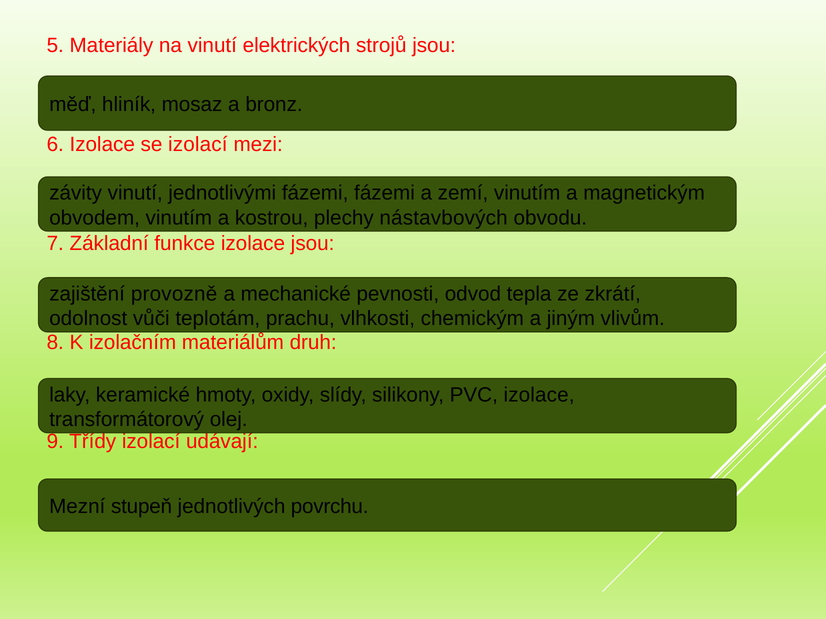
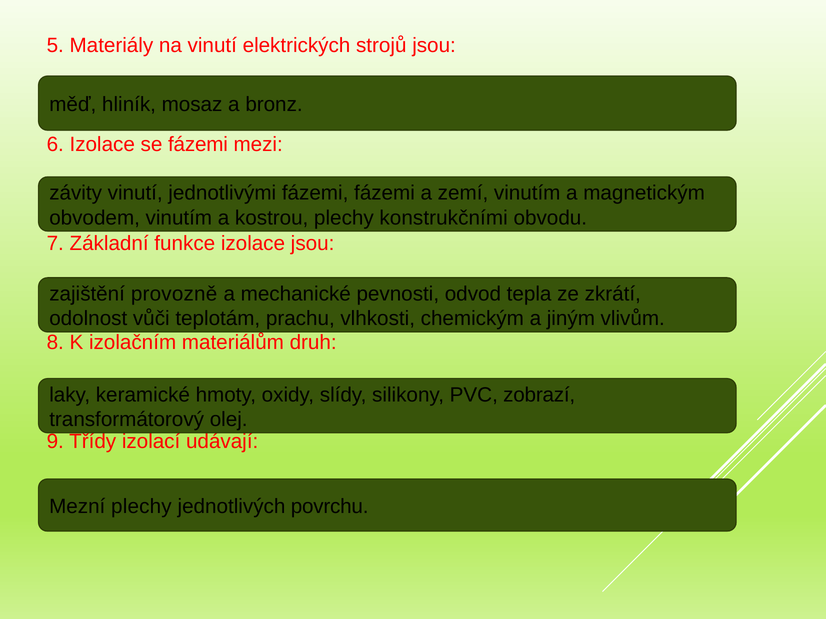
se izolací: izolací -> fázemi
nástavbových: nástavbových -> konstrukčními
PVC izolace: izolace -> zobrazí
Mezní stupeň: stupeň -> plechy
